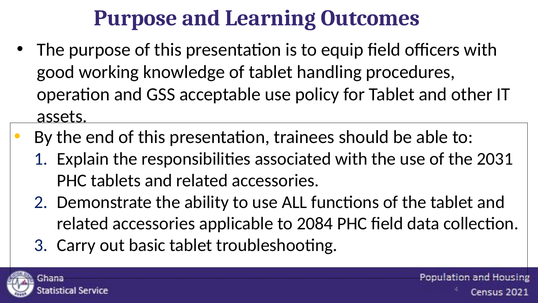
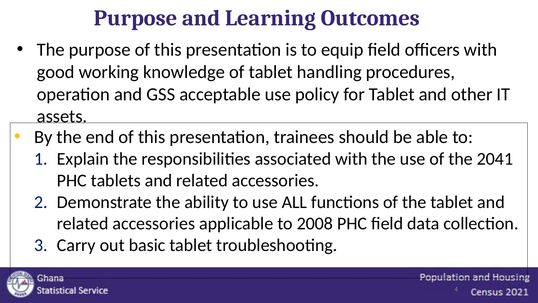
2031: 2031 -> 2041
2084: 2084 -> 2008
